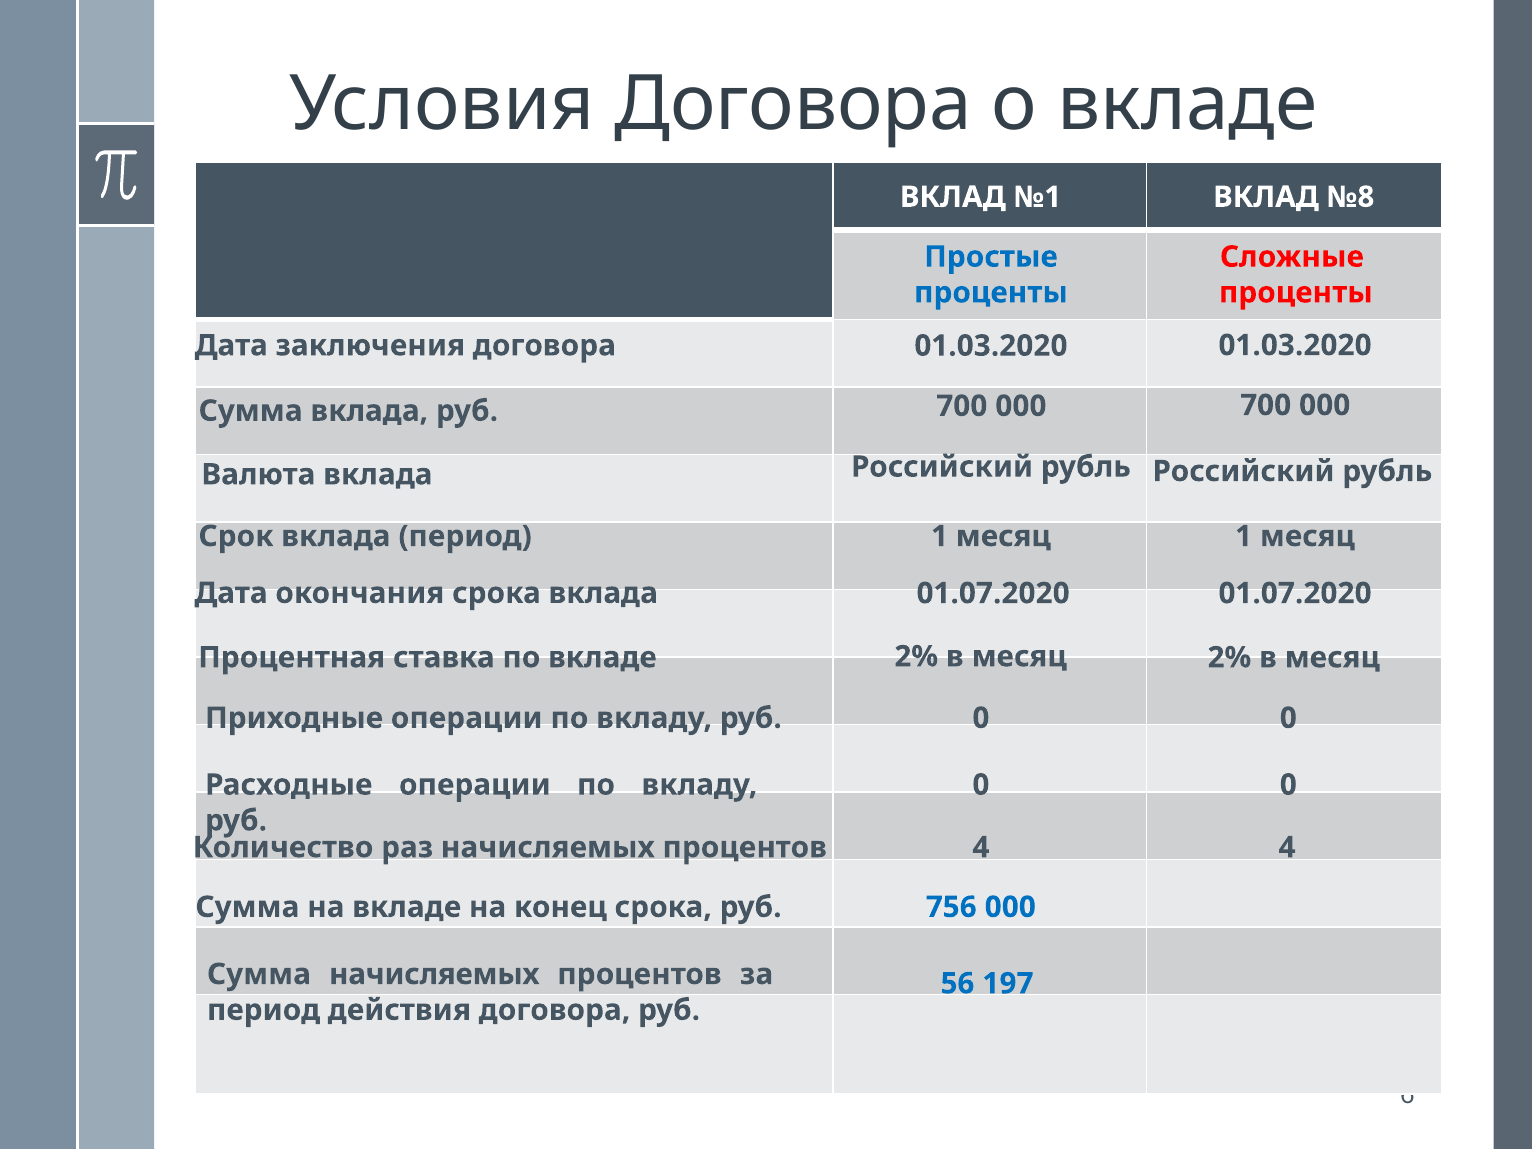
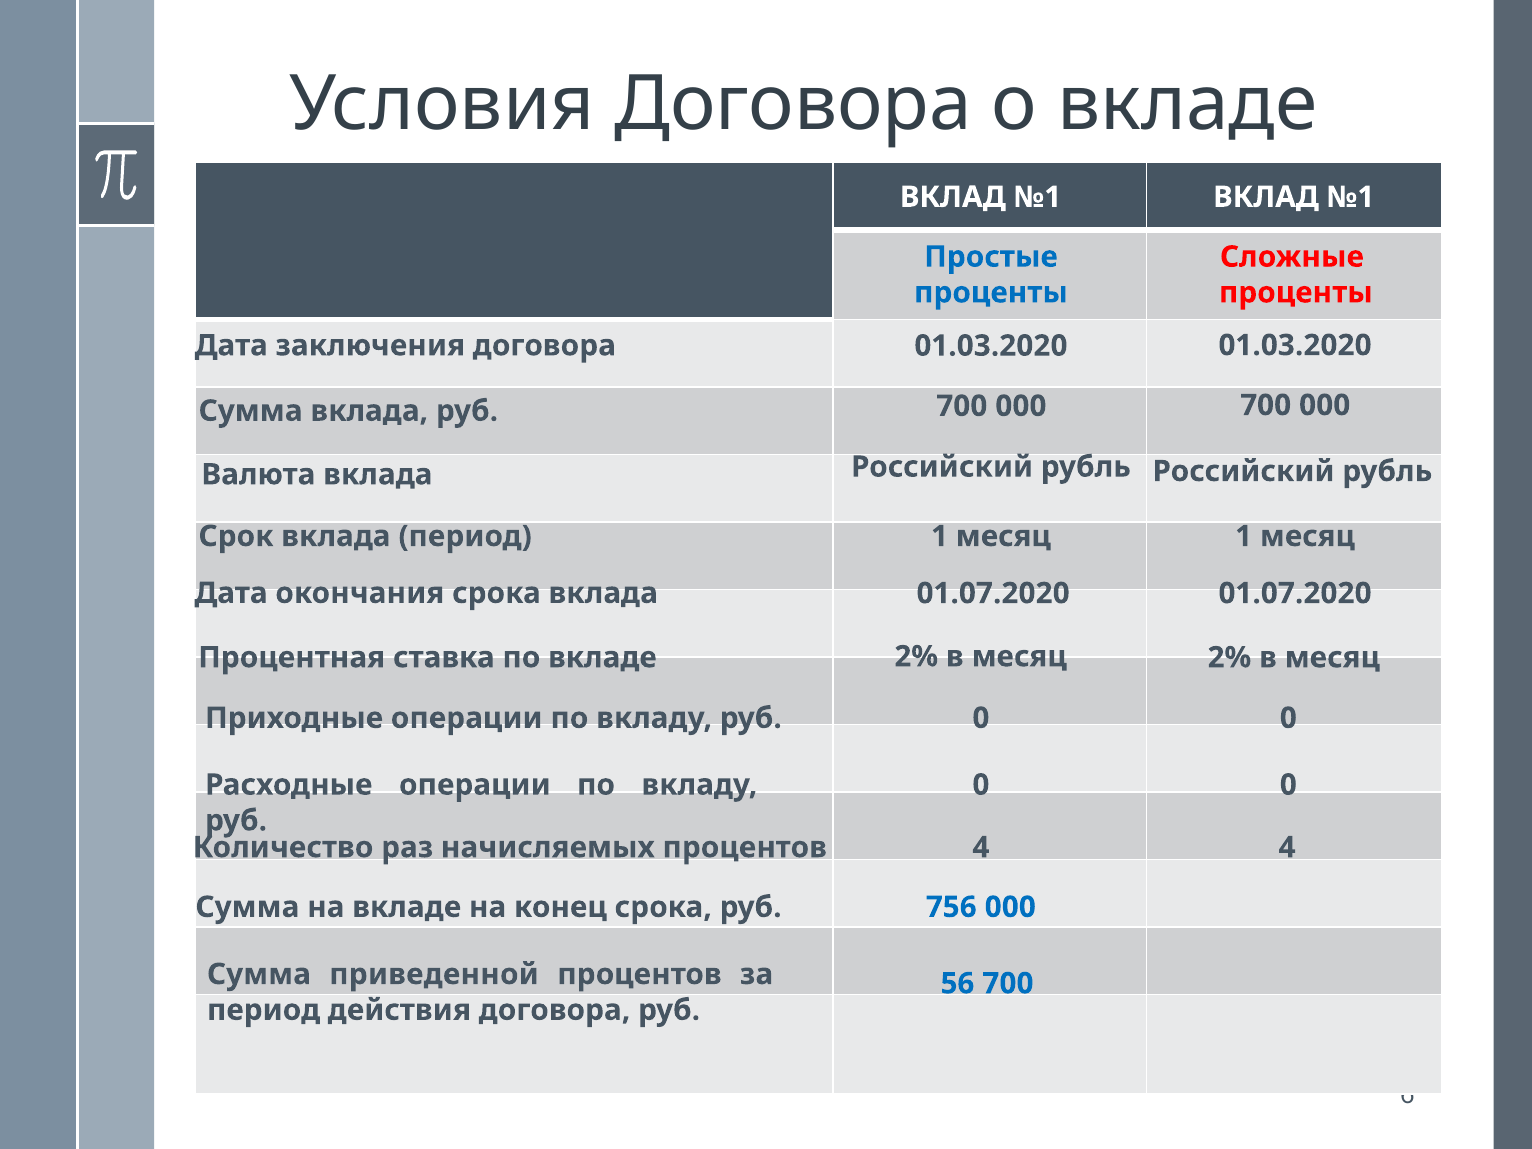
№1 ВКЛАД №8: №8 -> №1
Сумма начисляемых: начисляемых -> приведенной
56 197: 197 -> 700
